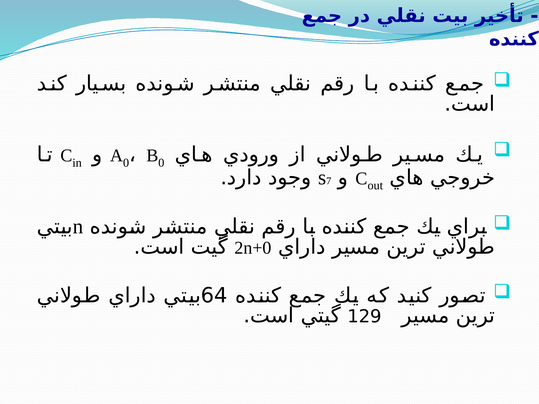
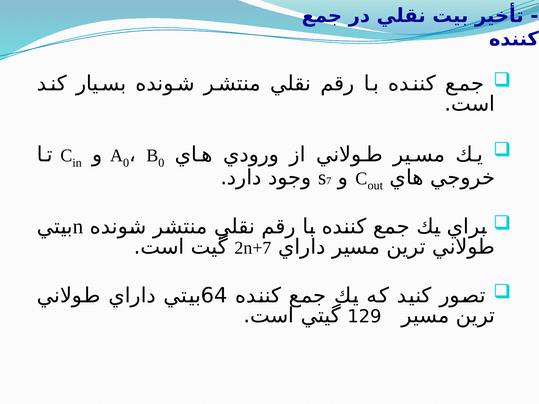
2n+0: 2n+0 -> 2n+7
